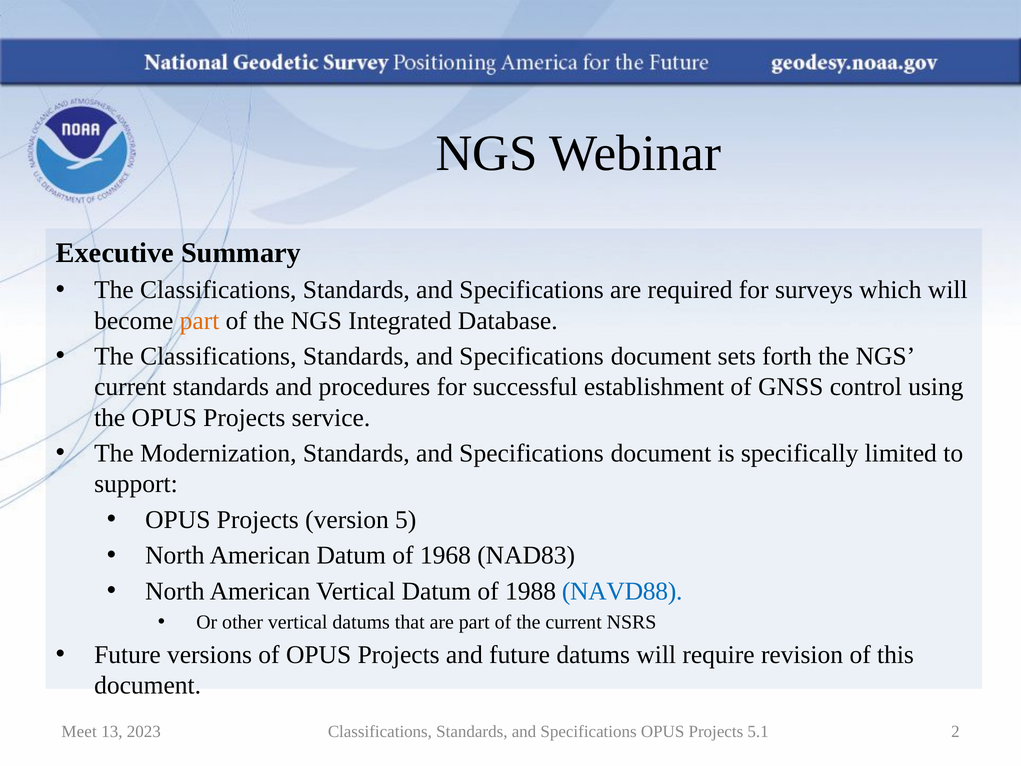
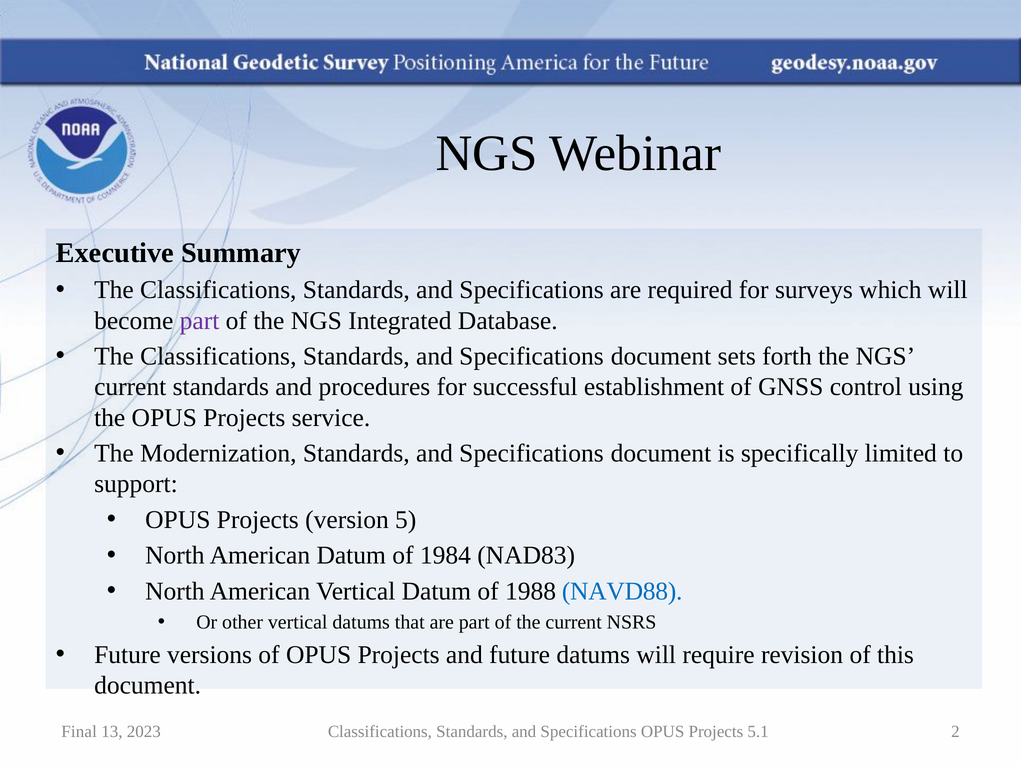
part at (200, 321) colour: orange -> purple
1968: 1968 -> 1984
Meet: Meet -> Final
